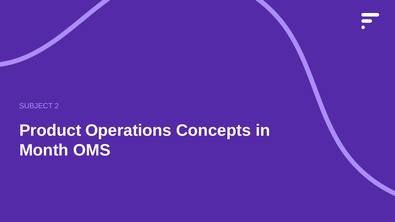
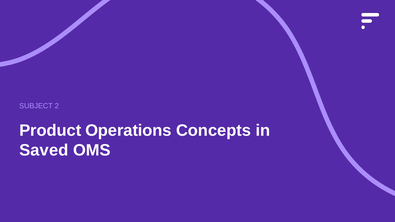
Month: Month -> Saved
